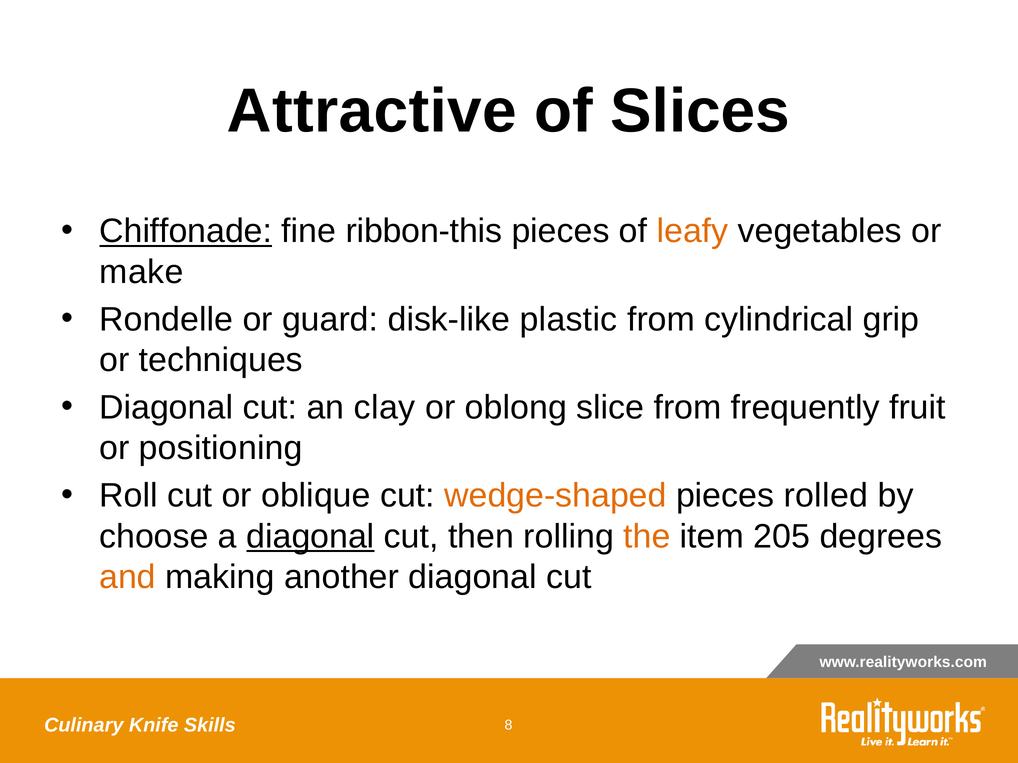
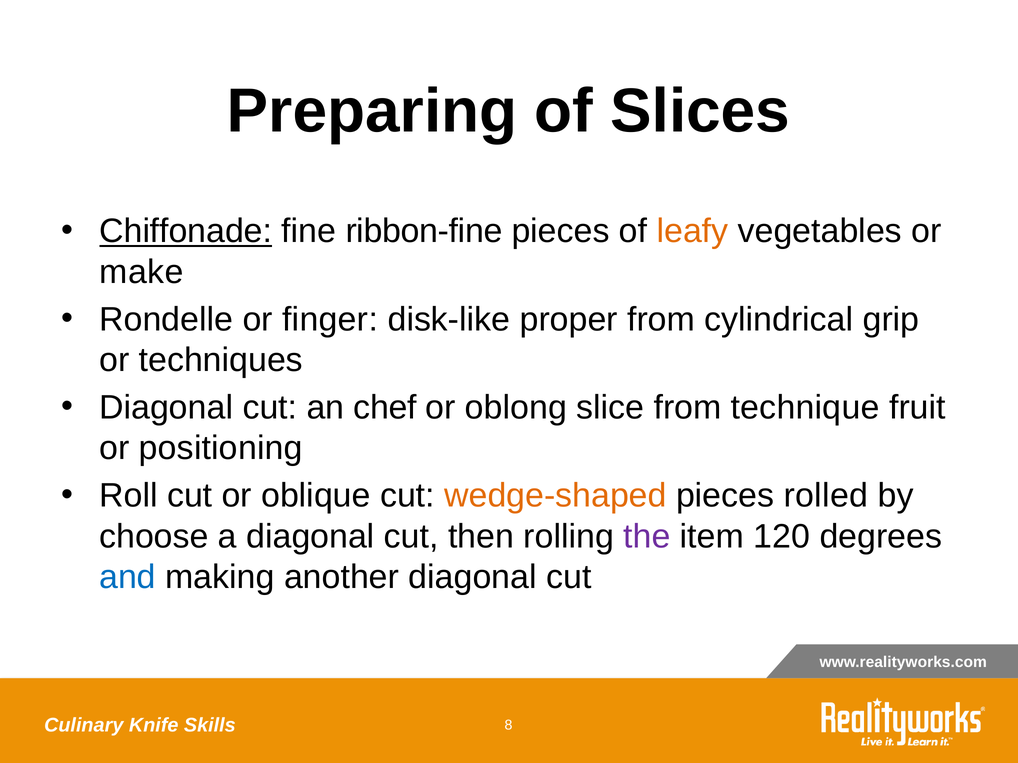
Attractive: Attractive -> Preparing
ribbon-this: ribbon-this -> ribbon-fine
guard: guard -> finger
plastic: plastic -> proper
clay: clay -> chef
frequently: frequently -> technique
diagonal at (310, 537) underline: present -> none
the colour: orange -> purple
205: 205 -> 120
and colour: orange -> blue
